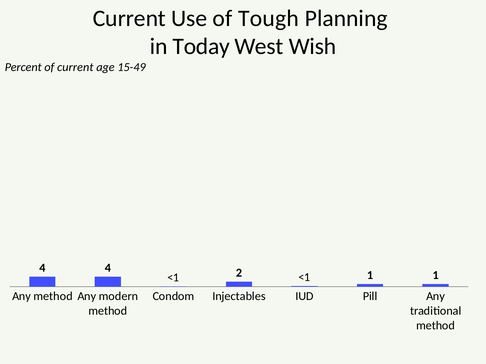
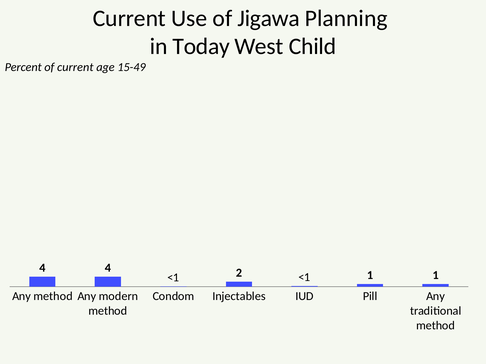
Tough: Tough -> Jigawa
Wish: Wish -> Child
